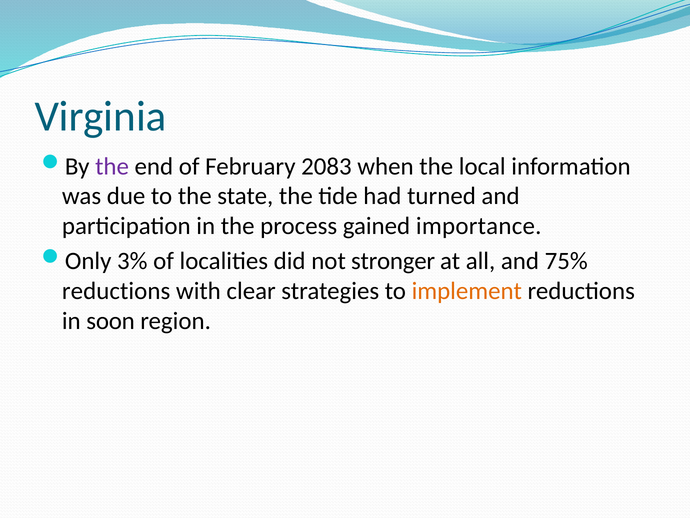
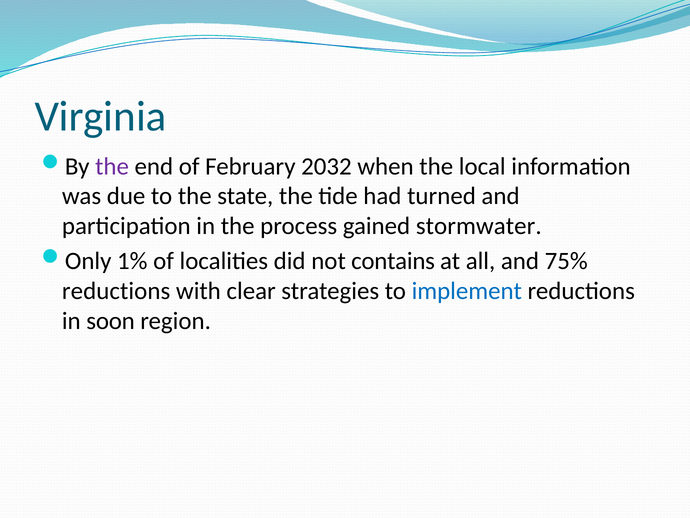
2083: 2083 -> 2032
importance: importance -> stormwater
3%: 3% -> 1%
stronger: stronger -> contains
implement colour: orange -> blue
